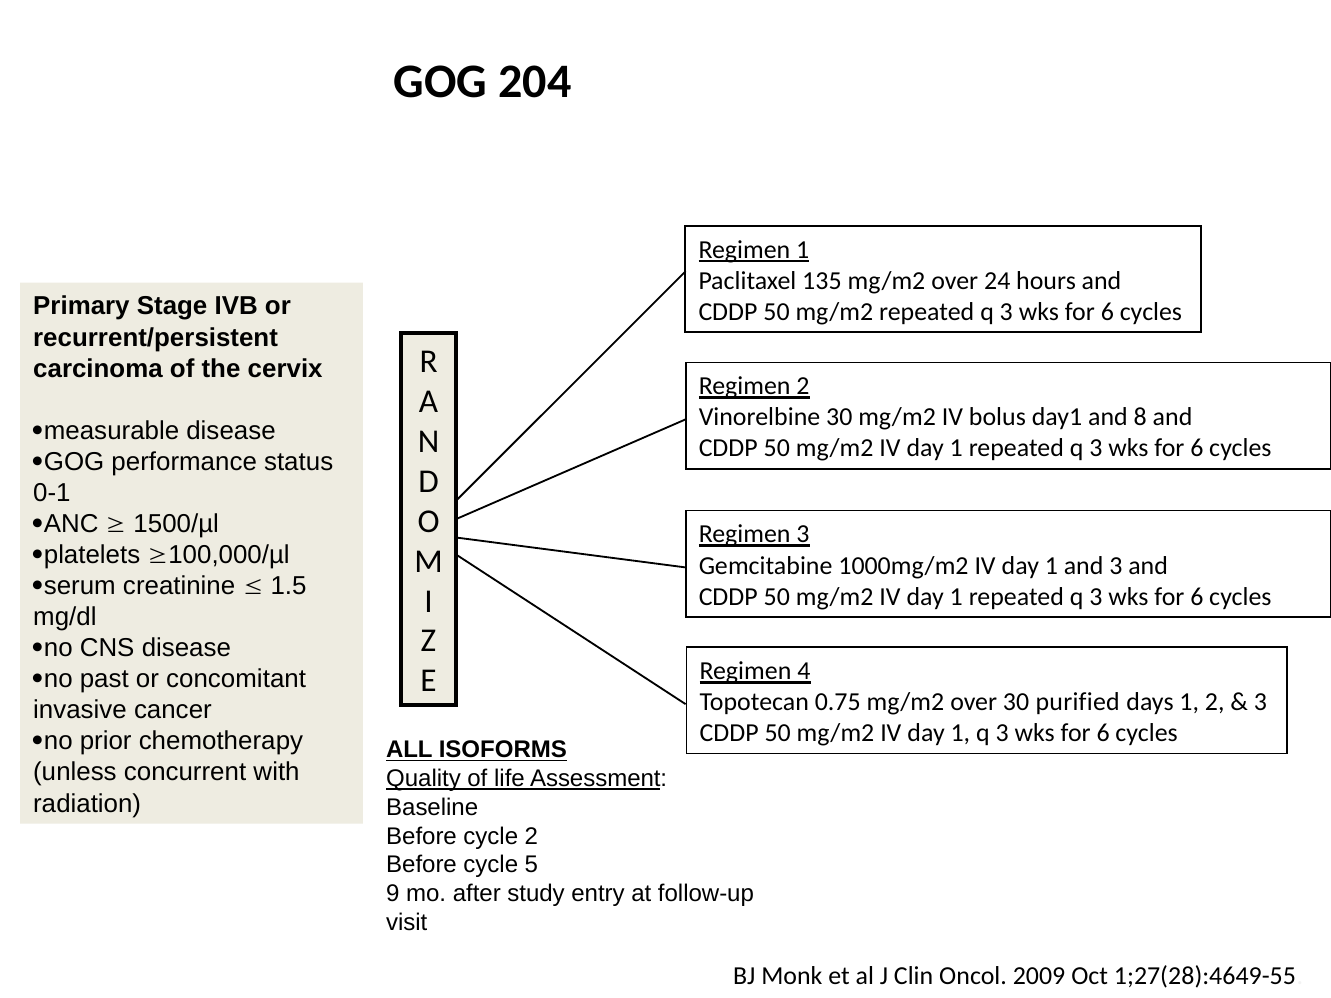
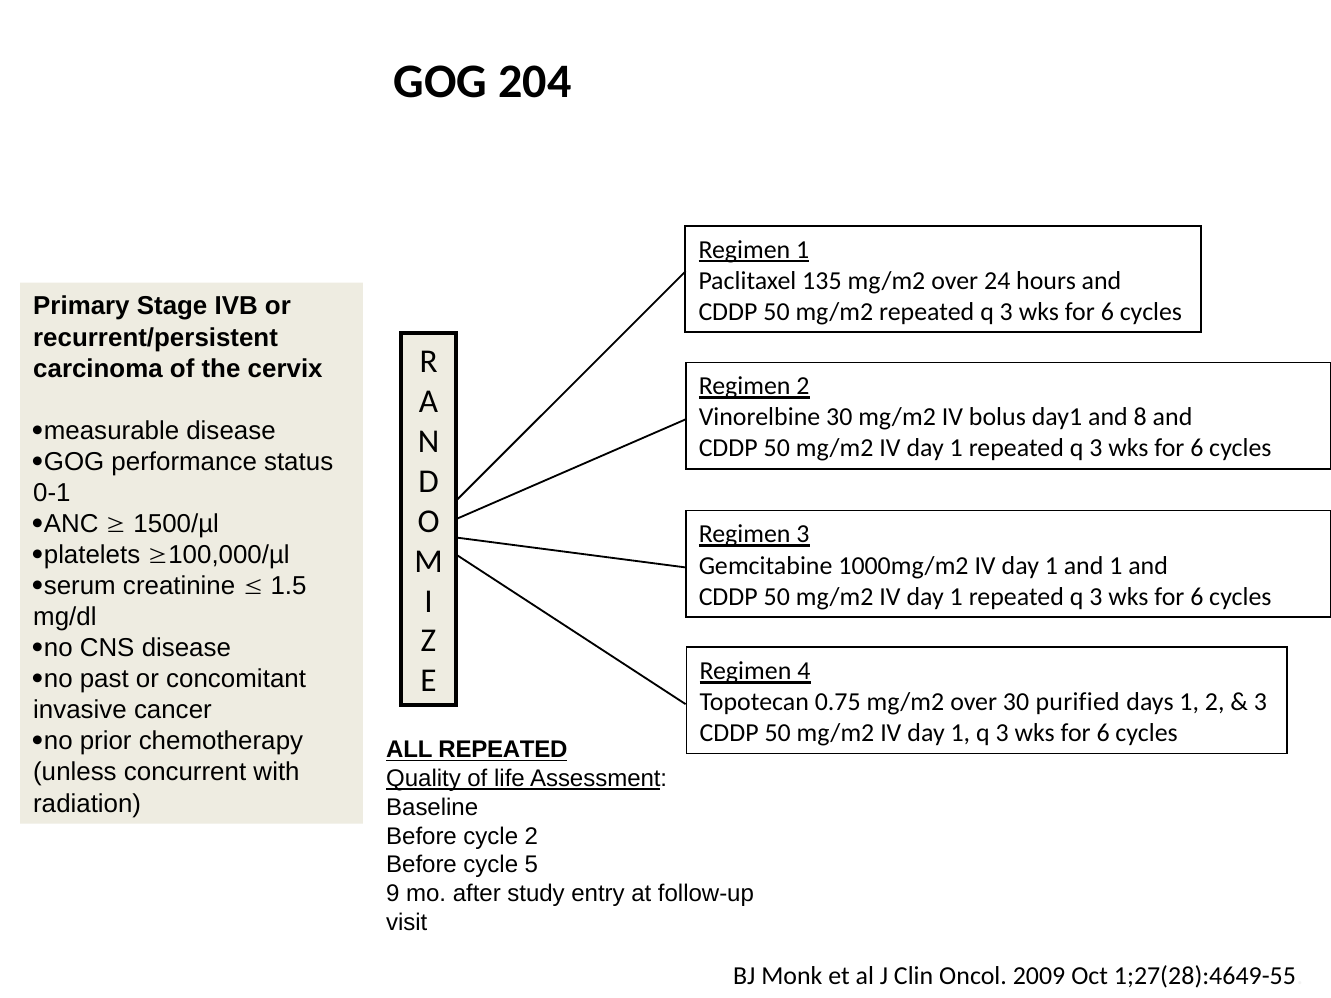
and 3: 3 -> 1
ALL ISOFORMS: ISOFORMS -> REPEATED
